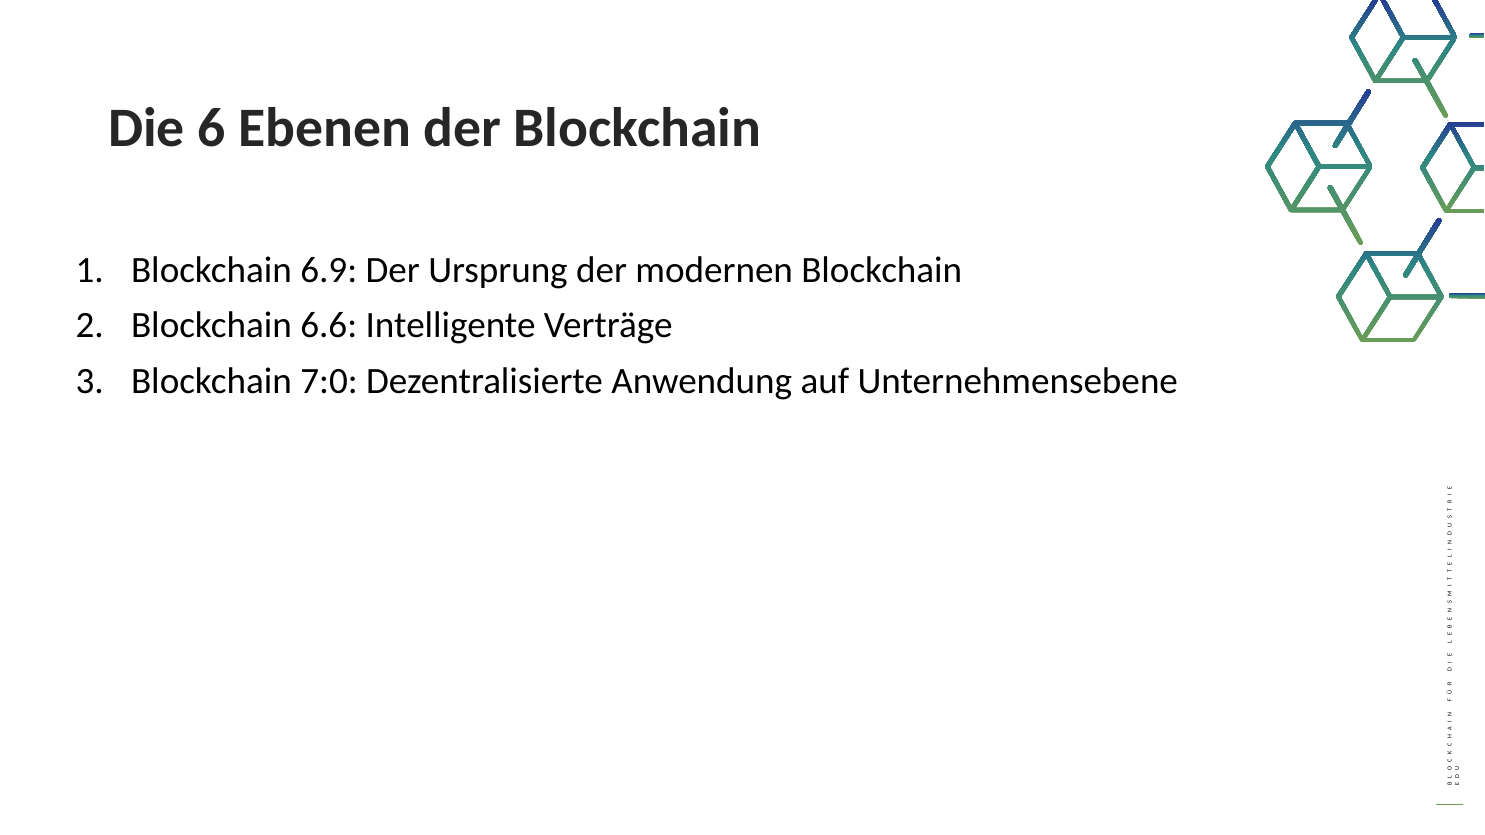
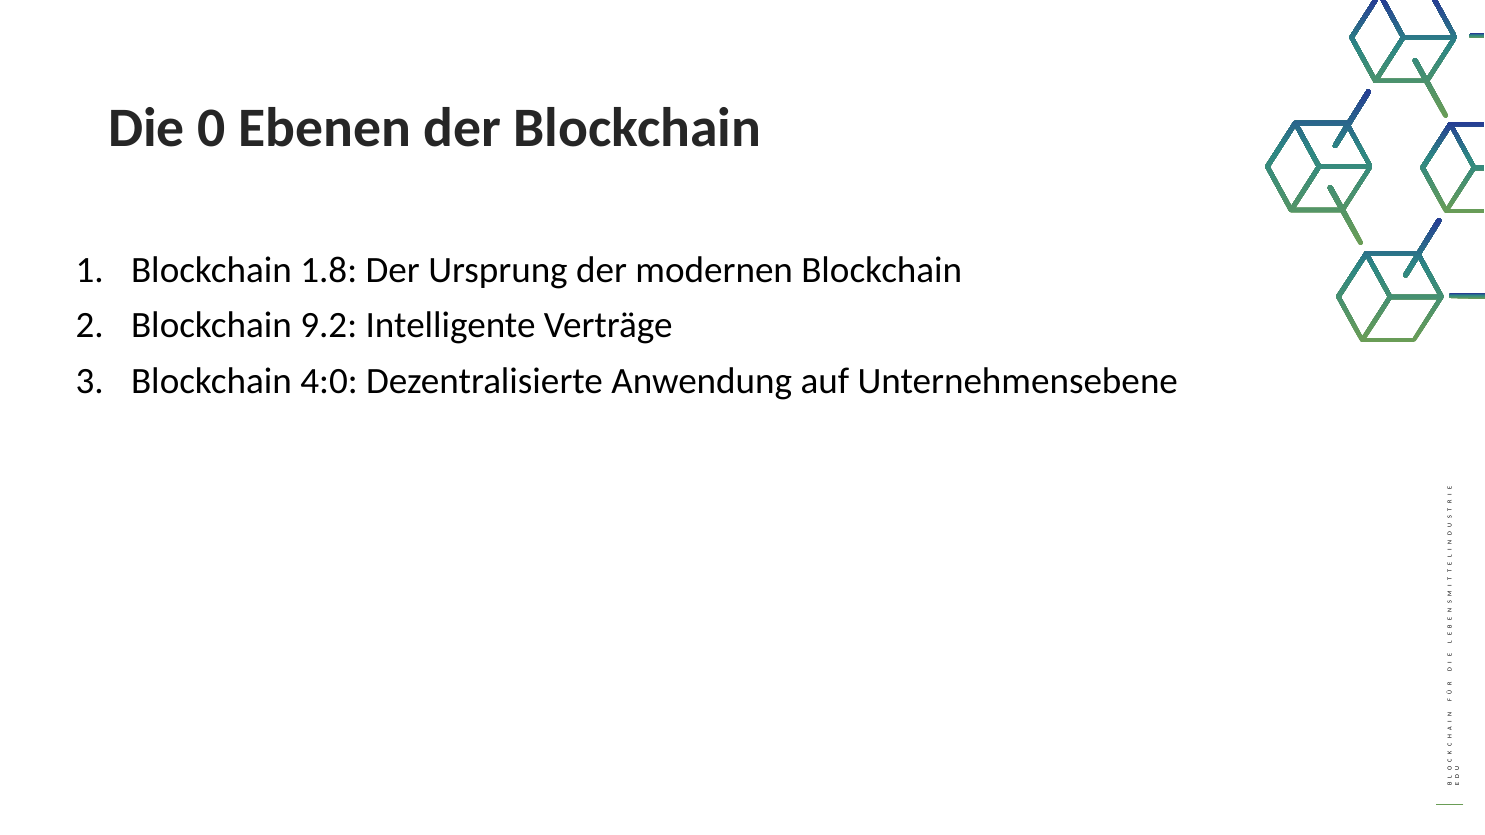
6: 6 -> 0
6.9: 6.9 -> 1.8
6.6: 6.6 -> 9.2
7:0: 7:0 -> 4:0
